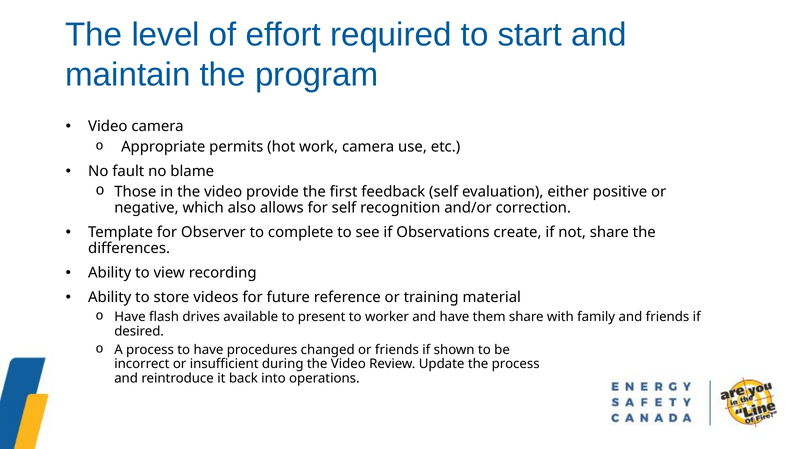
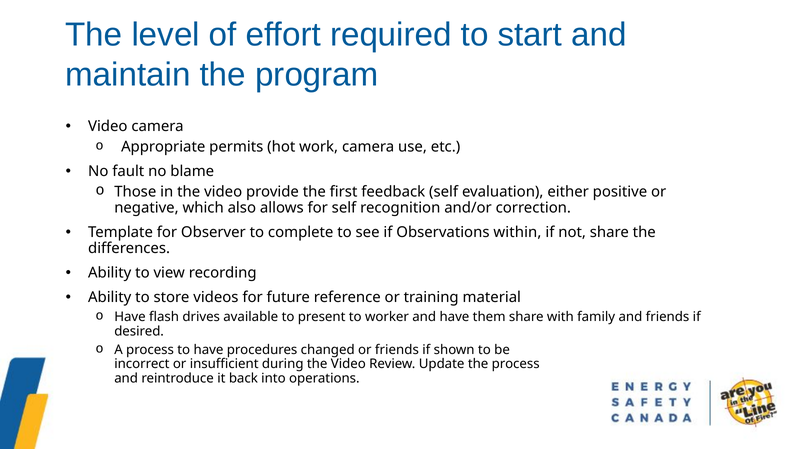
create: create -> within
